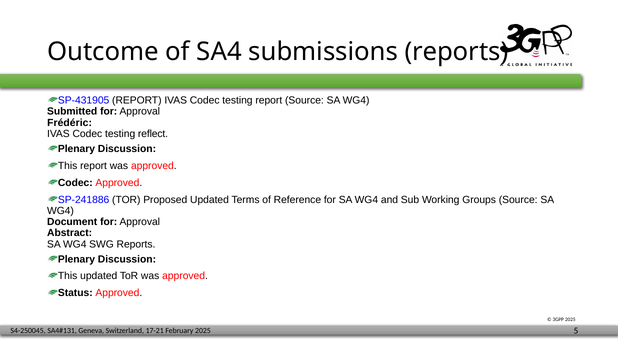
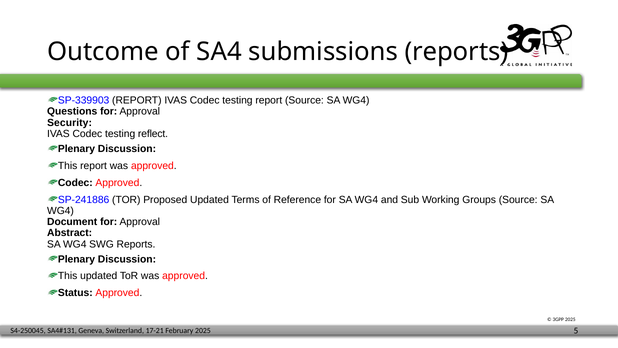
SP-431905: SP-431905 -> SP-339903
Submitted: Submitted -> Questions
Frédéric: Frédéric -> Security
